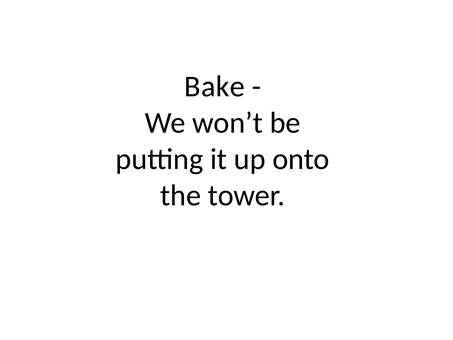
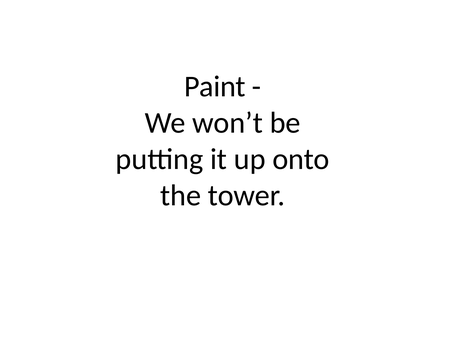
Bake: Bake -> Paint
